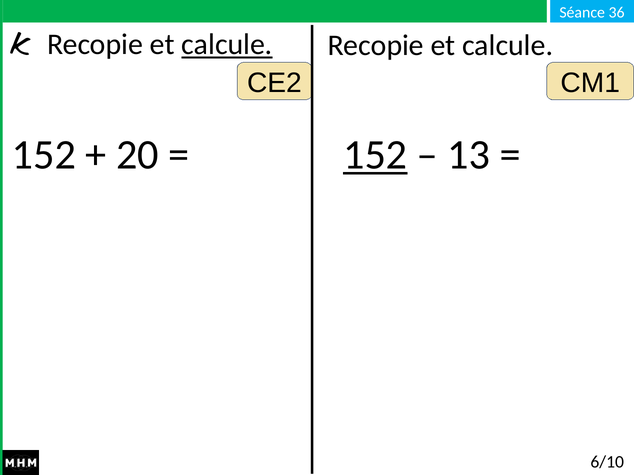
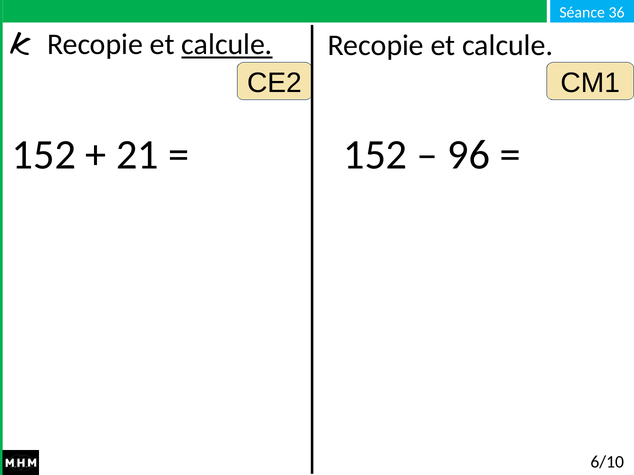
20: 20 -> 21
152 at (375, 155) underline: present -> none
13: 13 -> 96
